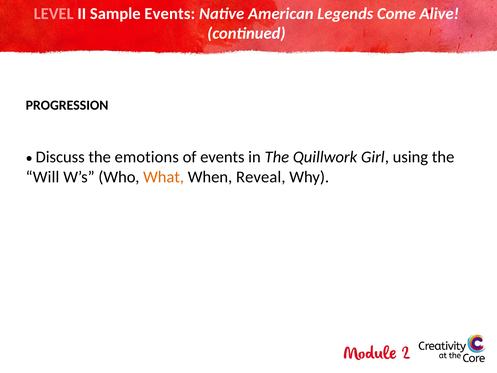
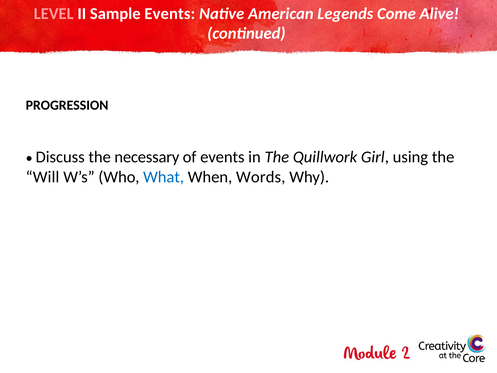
emotions: emotions -> necessary
What colour: orange -> blue
Reveal: Reveal -> Words
